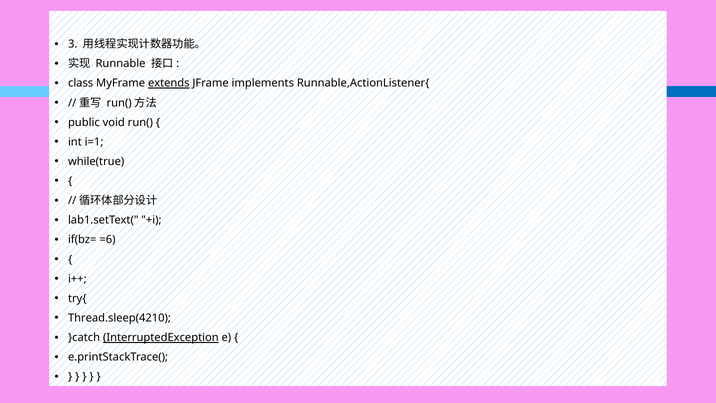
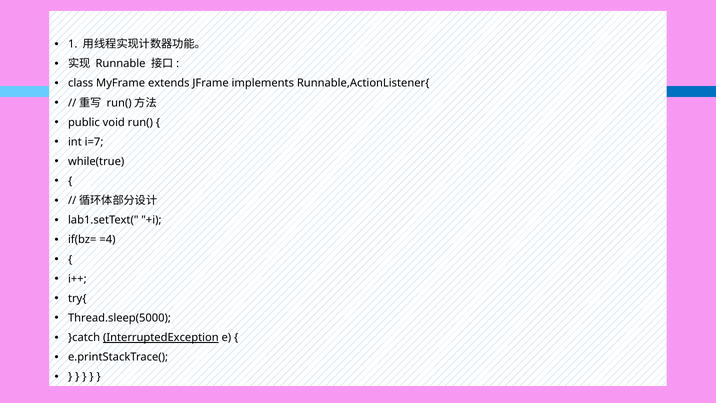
3: 3 -> 1
extends underline: present -> none
i=1: i=1 -> i=7
=6: =6 -> =4
Thread.sleep(4210: Thread.sleep(4210 -> Thread.sleep(5000
